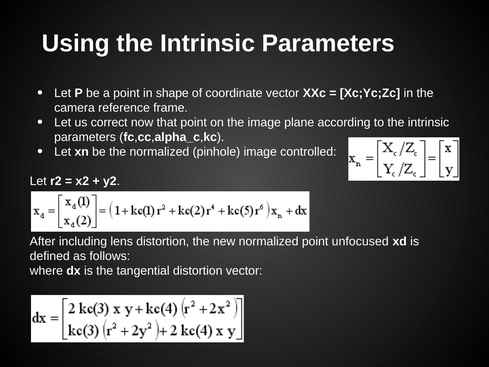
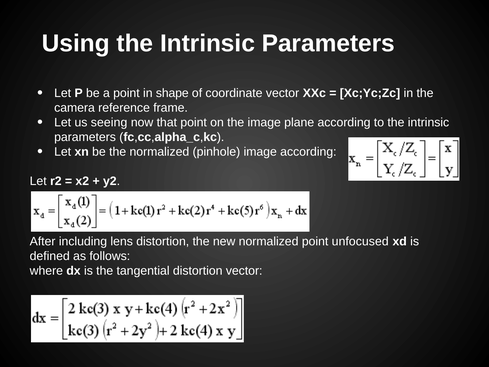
correct: correct -> seeing
image controlled: controlled -> according
